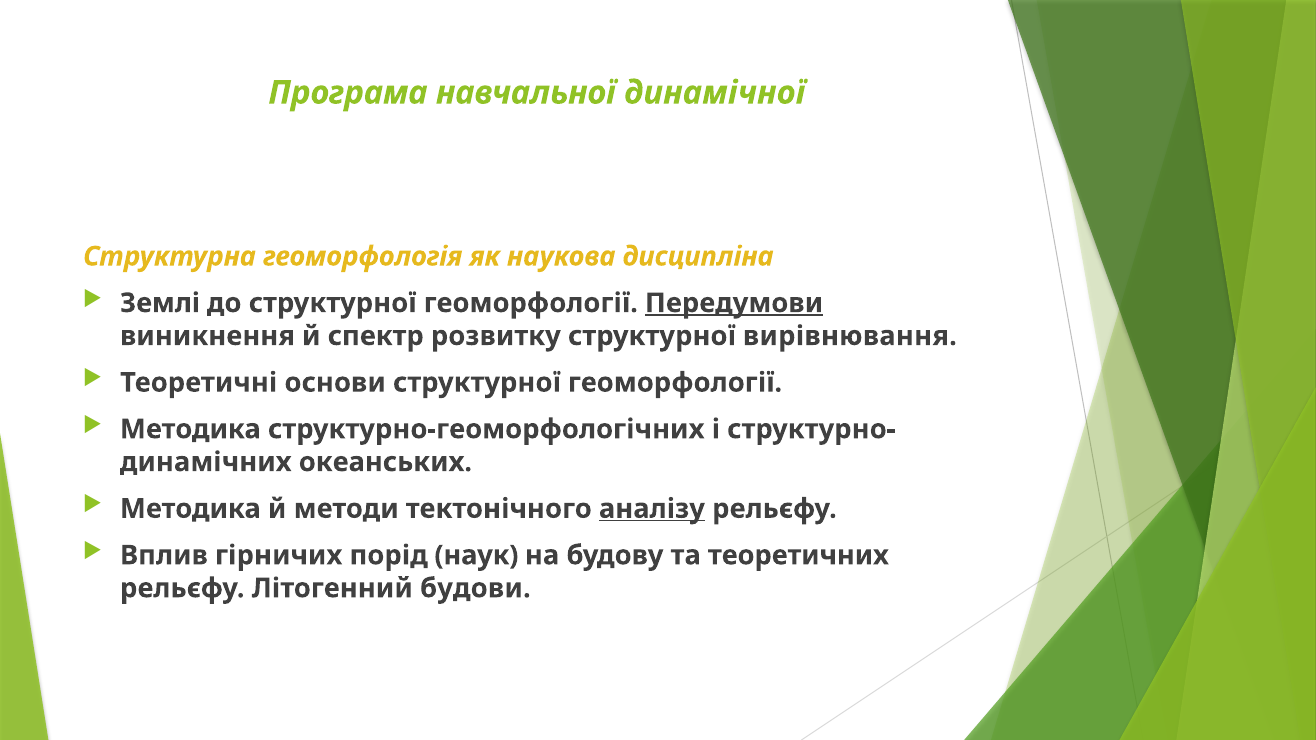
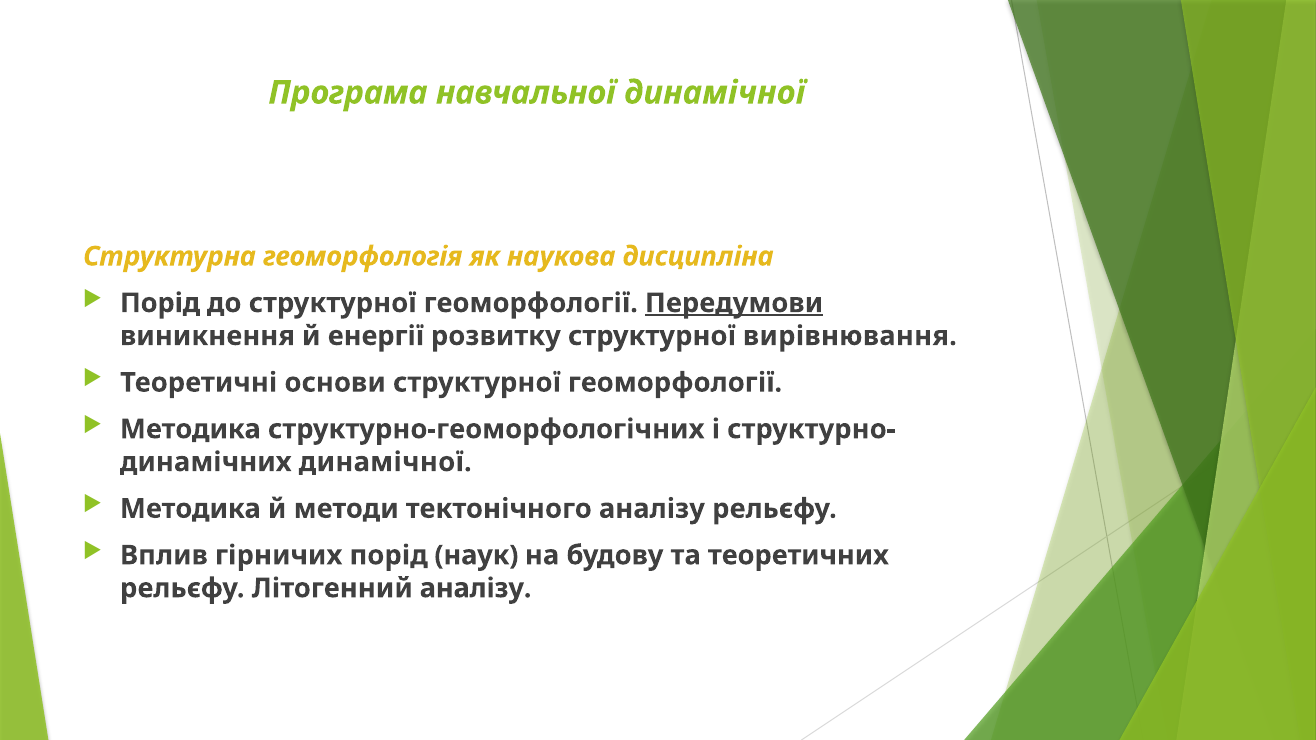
Землі at (160, 303): Землі -> Порід
спектр: спектр -> енергії
океанських at (385, 462): океанських -> динамічної
аналізу at (652, 509) underline: present -> none
Літогенний будови: будови -> аналізу
